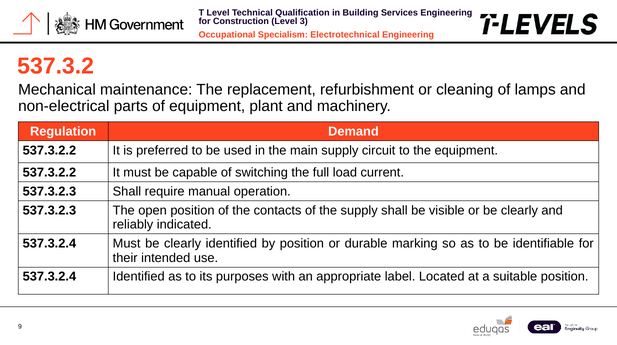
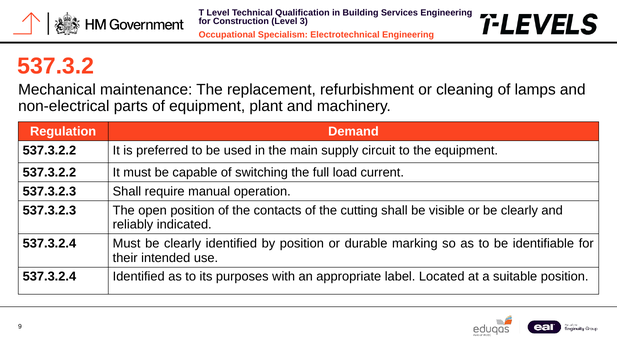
the supply: supply -> cutting
